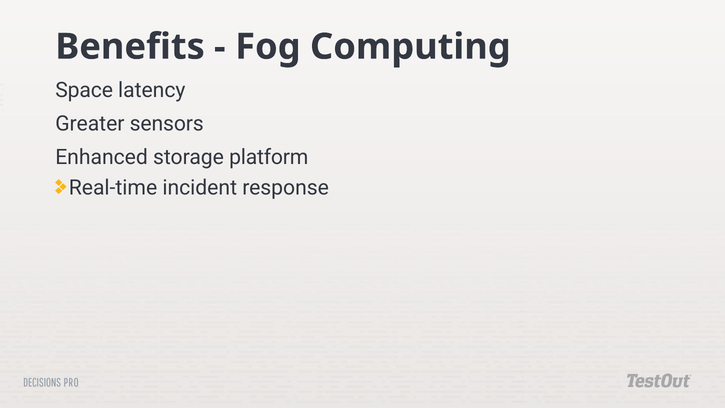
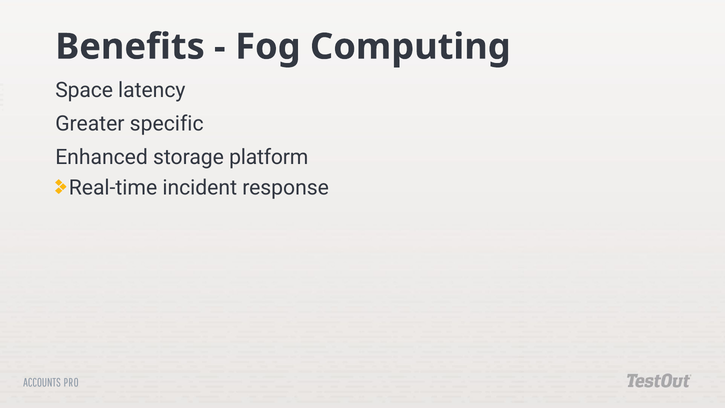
sensors: sensors -> specific
DECISIONS: DECISIONS -> ACCOUNTS
